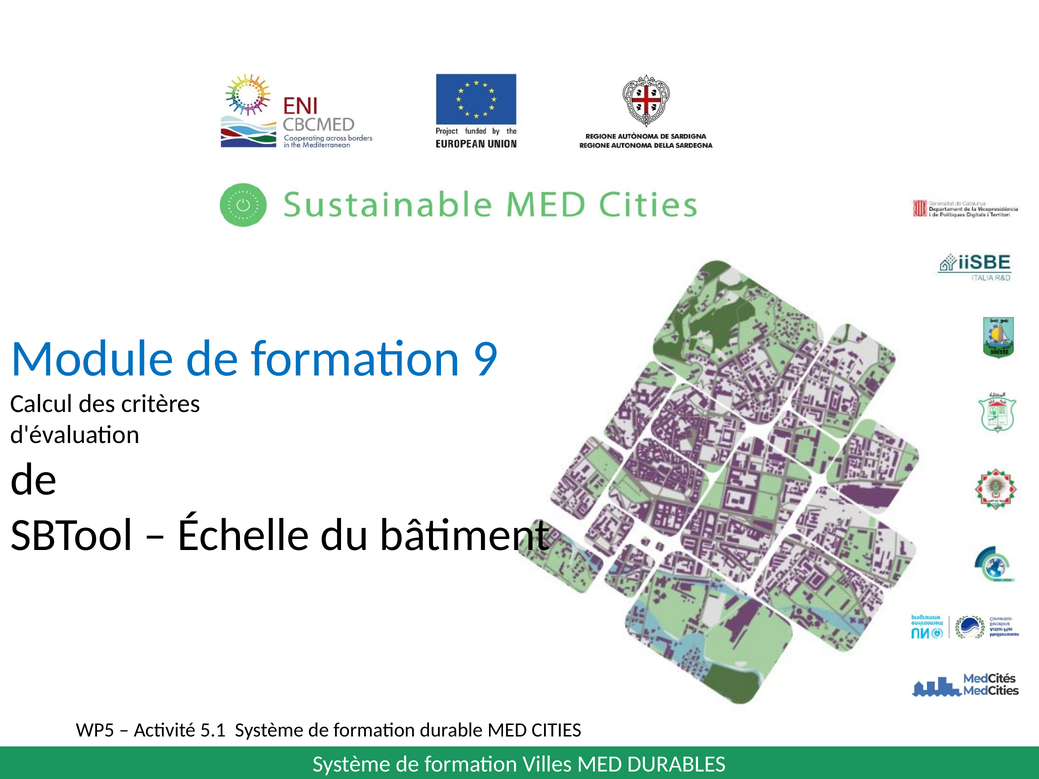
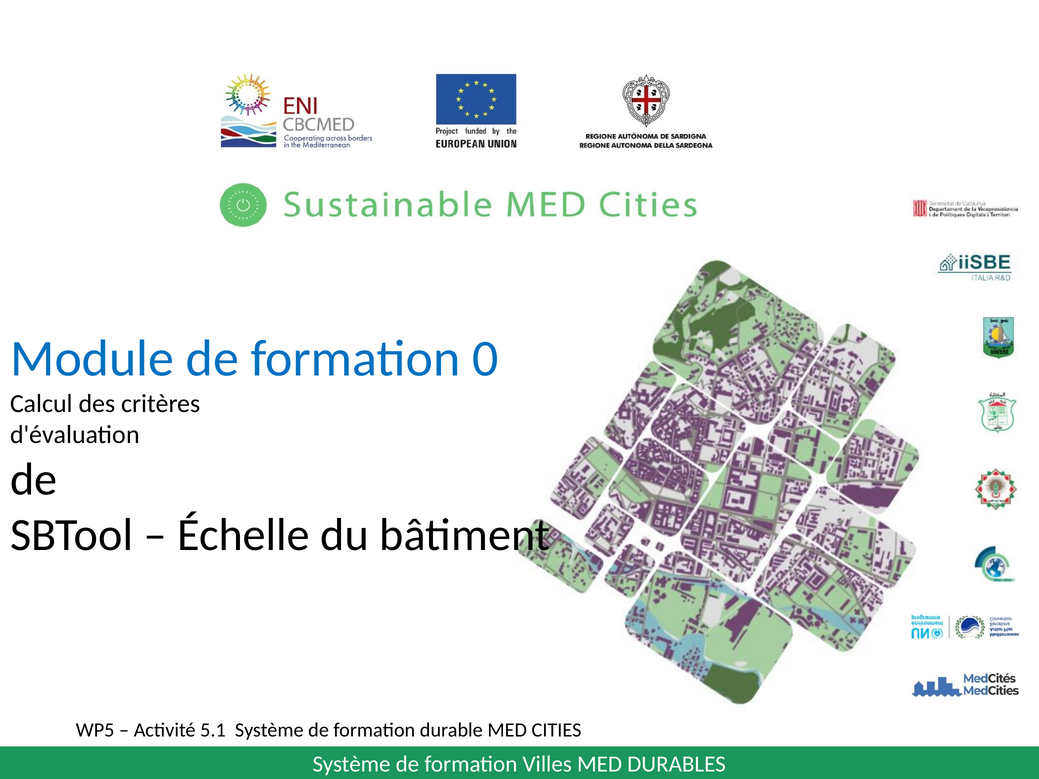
9: 9 -> 0
